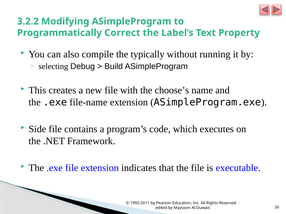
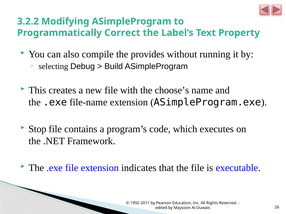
typically: typically -> provides
Side: Side -> Stop
